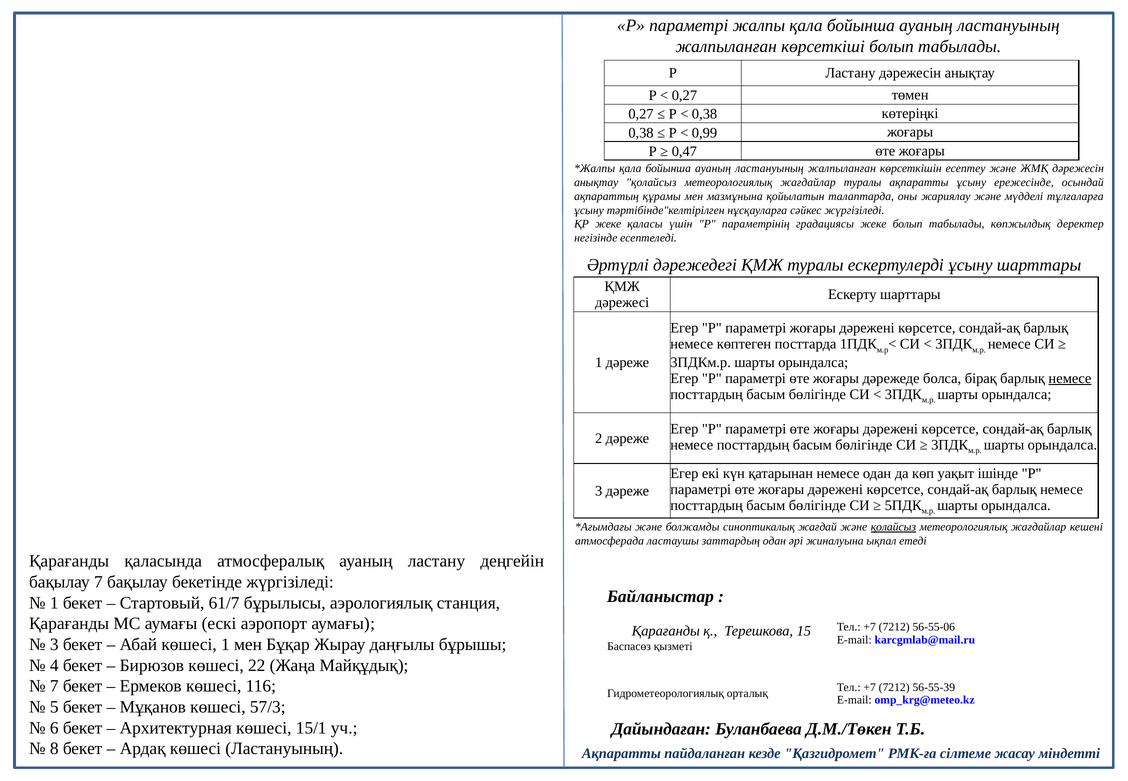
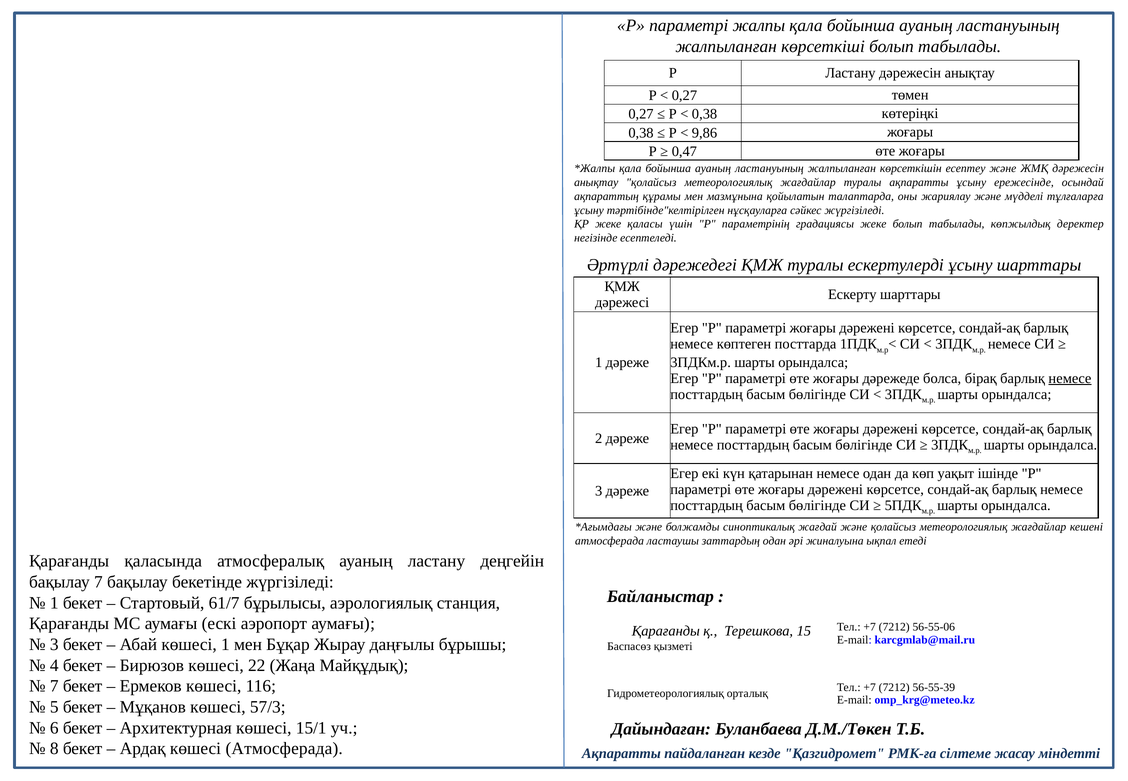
0,99: 0,99 -> 9,86
қолайсыз at (893, 527) underline: present -> none
көшесі Ластануының: Ластануының -> Атмосферада
